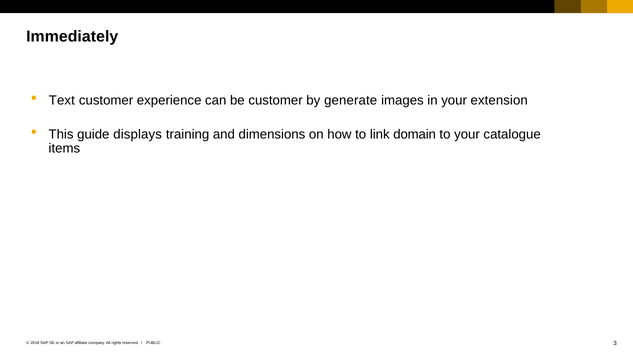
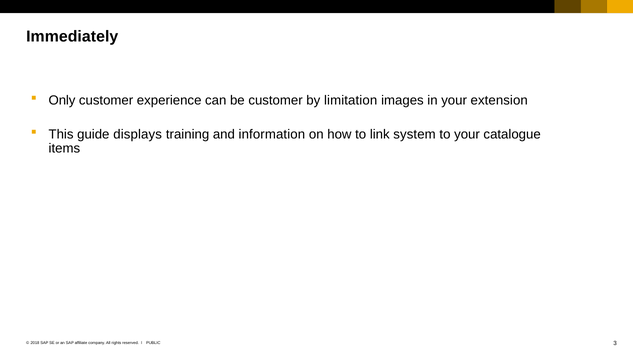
Text: Text -> Only
generate: generate -> limitation
dimensions: dimensions -> information
domain: domain -> system
